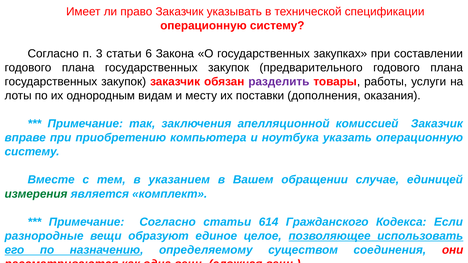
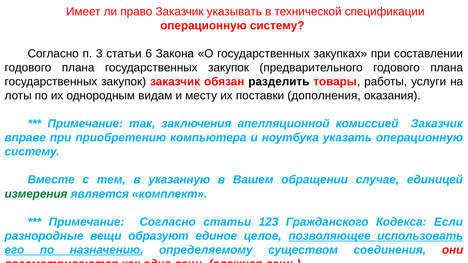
разделить colour: purple -> black
указанием: указанием -> указанную
614: 614 -> 123
